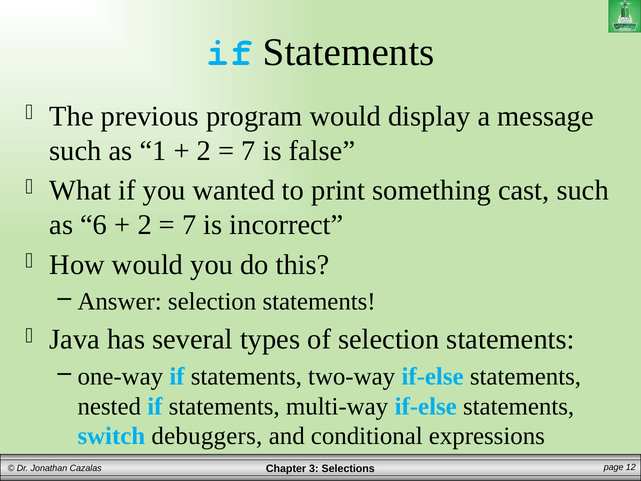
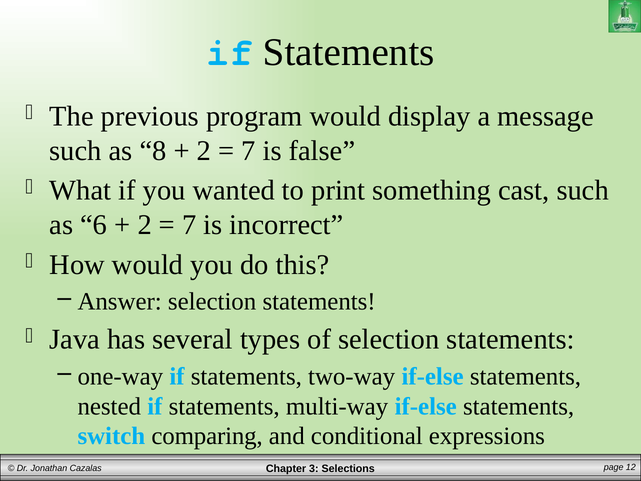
1: 1 -> 8
debuggers: debuggers -> comparing
